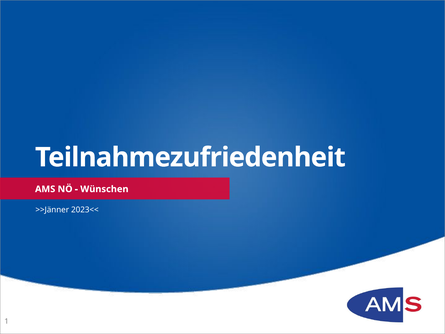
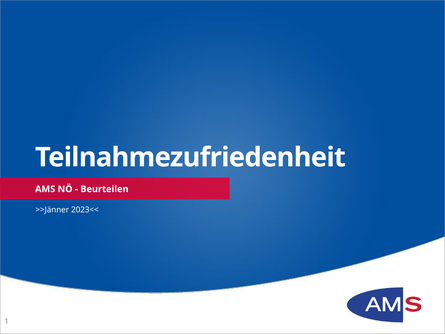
Wünschen: Wünschen -> Beurteilen
